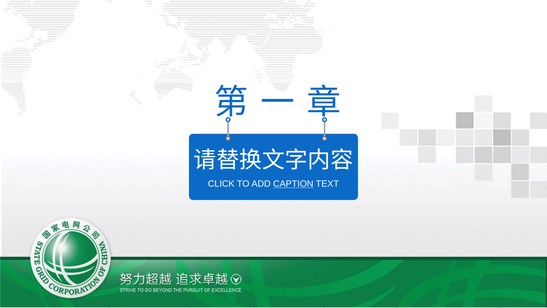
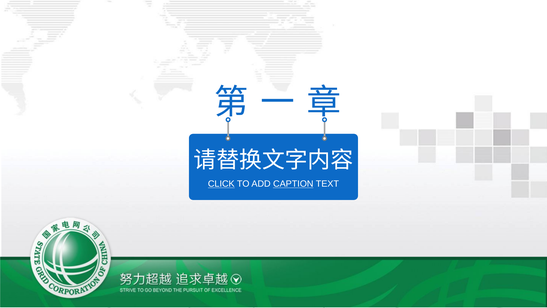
CLICK underline: none -> present
